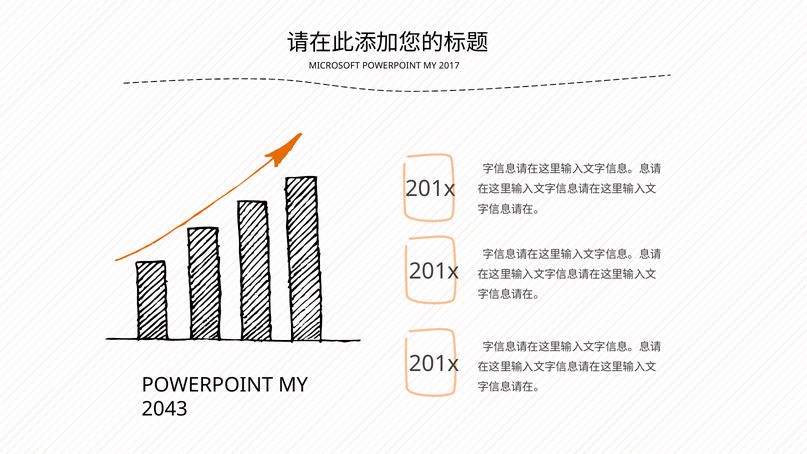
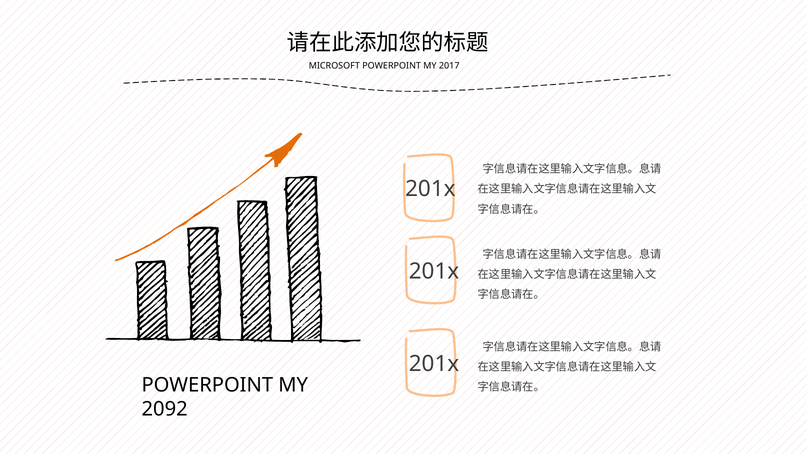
2043: 2043 -> 2092
